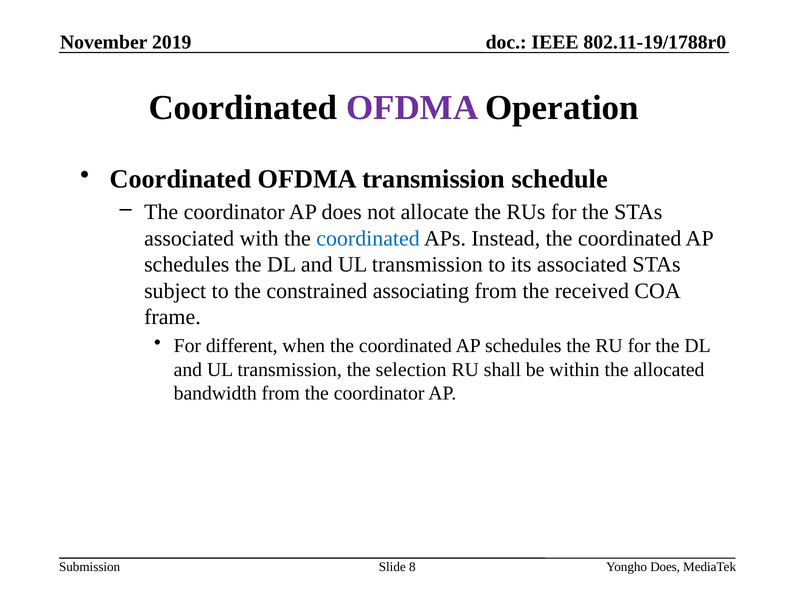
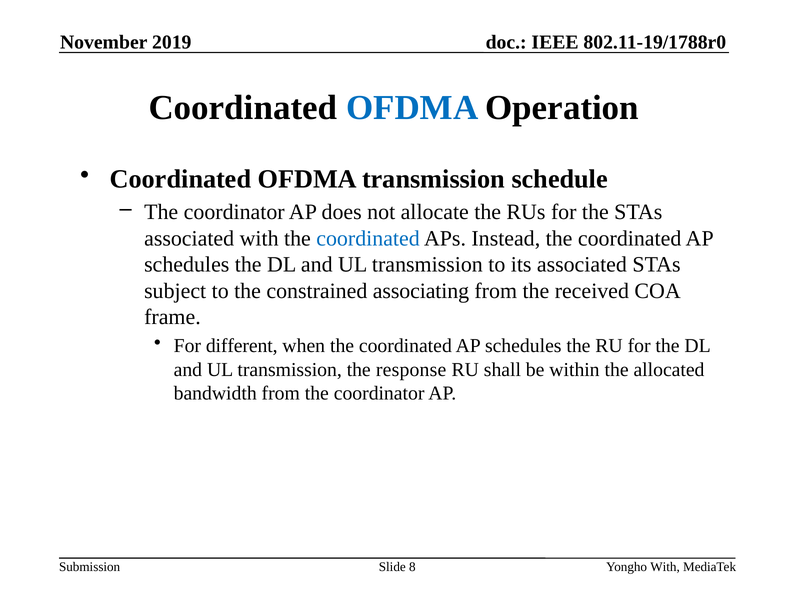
OFDMA at (412, 107) colour: purple -> blue
selection: selection -> response
Yongho Does: Does -> With
